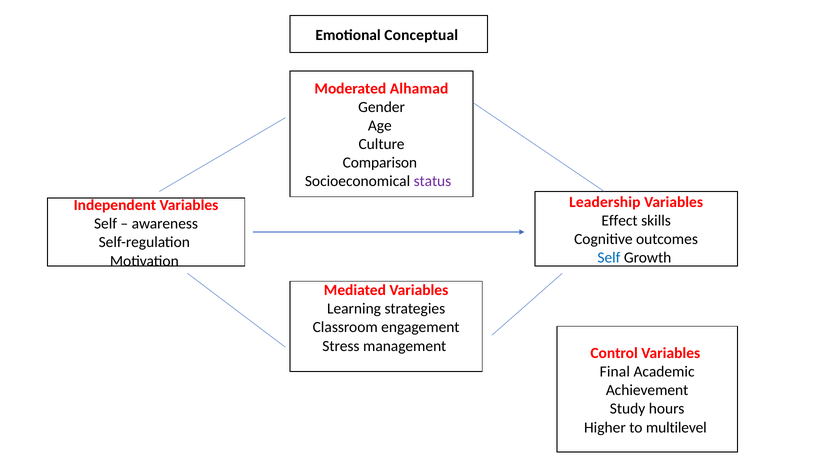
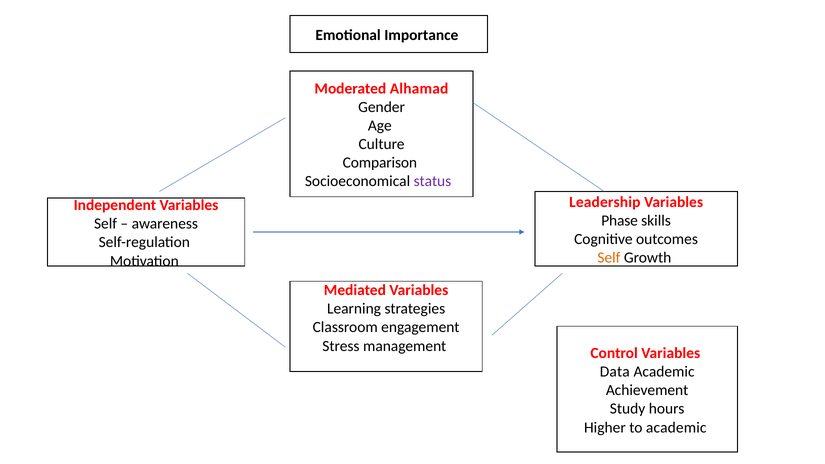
Conceptual: Conceptual -> Importance
Effect: Effect -> Phase
Self at (609, 258) colour: blue -> orange
Final: Final -> Data
to multilevel: multilevel -> academic
